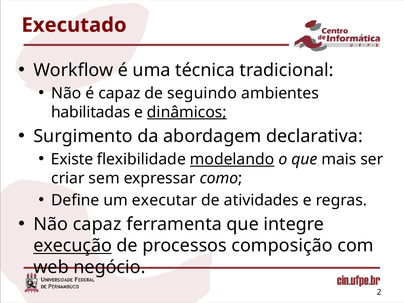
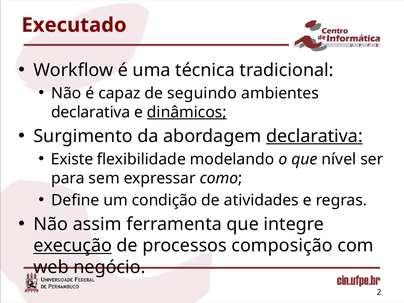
habilitadas at (91, 112): habilitadas -> declarativa
declarativa at (314, 136) underline: none -> present
modelando underline: present -> none
mais: mais -> nível
criar: criar -> para
executar: executar -> condição
Não capaz: capaz -> assim
